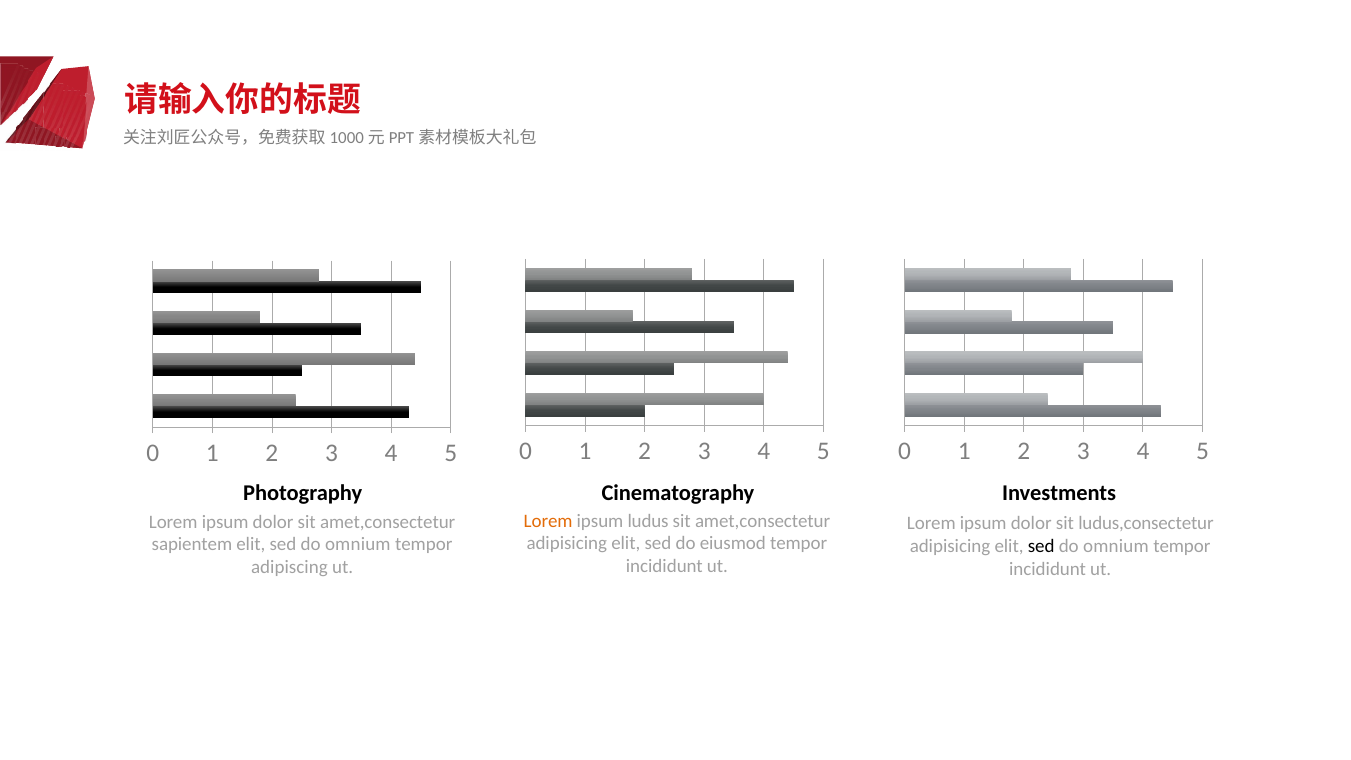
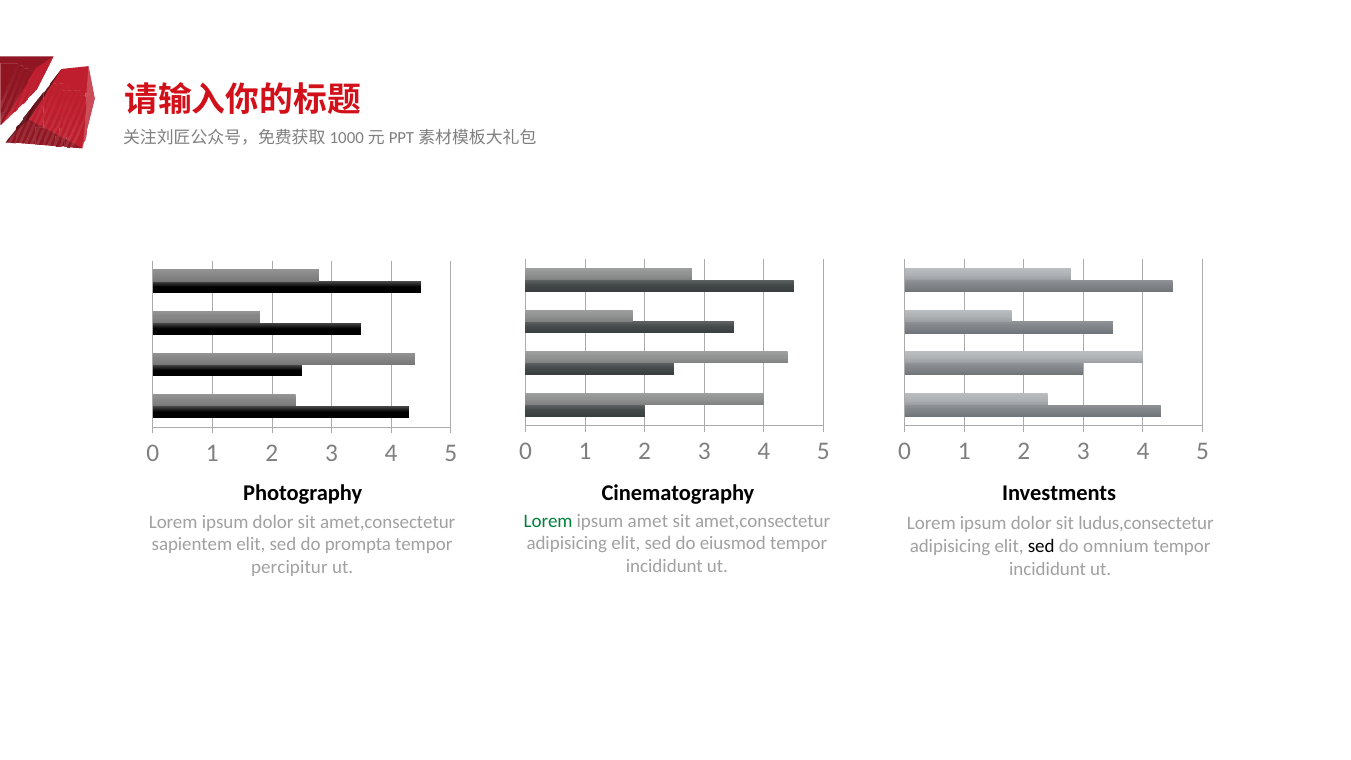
Lorem at (548, 521) colour: orange -> green
ludus: ludus -> amet
omnium at (358, 545): omnium -> prompta
adipiscing: adipiscing -> percipitur
